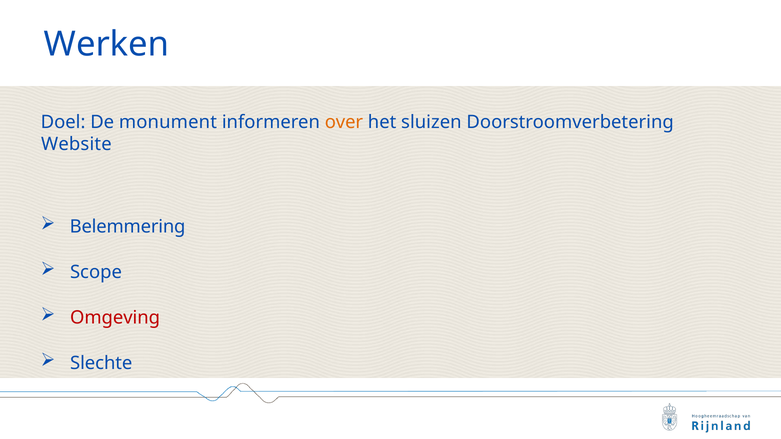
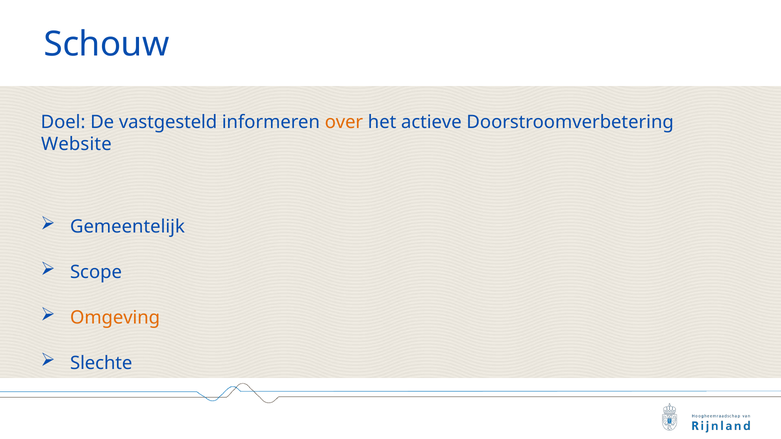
Werken: Werken -> Schouw
monument: monument -> vastgesteld
sluizen: sluizen -> actieve
Belemmering: Belemmering -> Gemeentelijk
Omgeving colour: red -> orange
